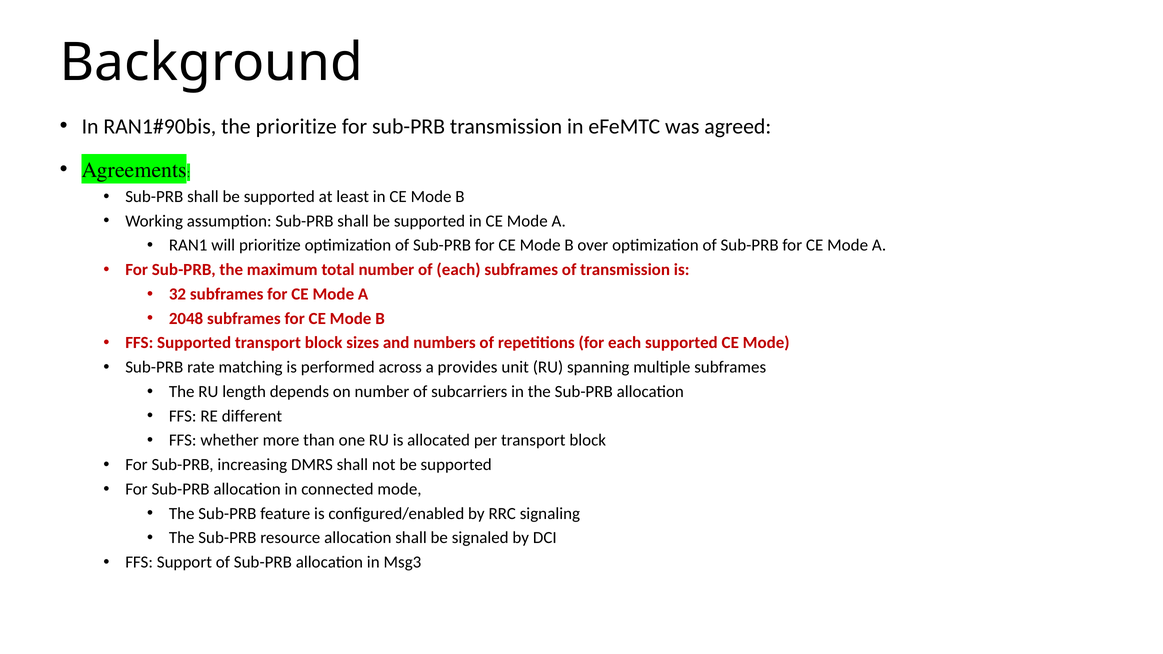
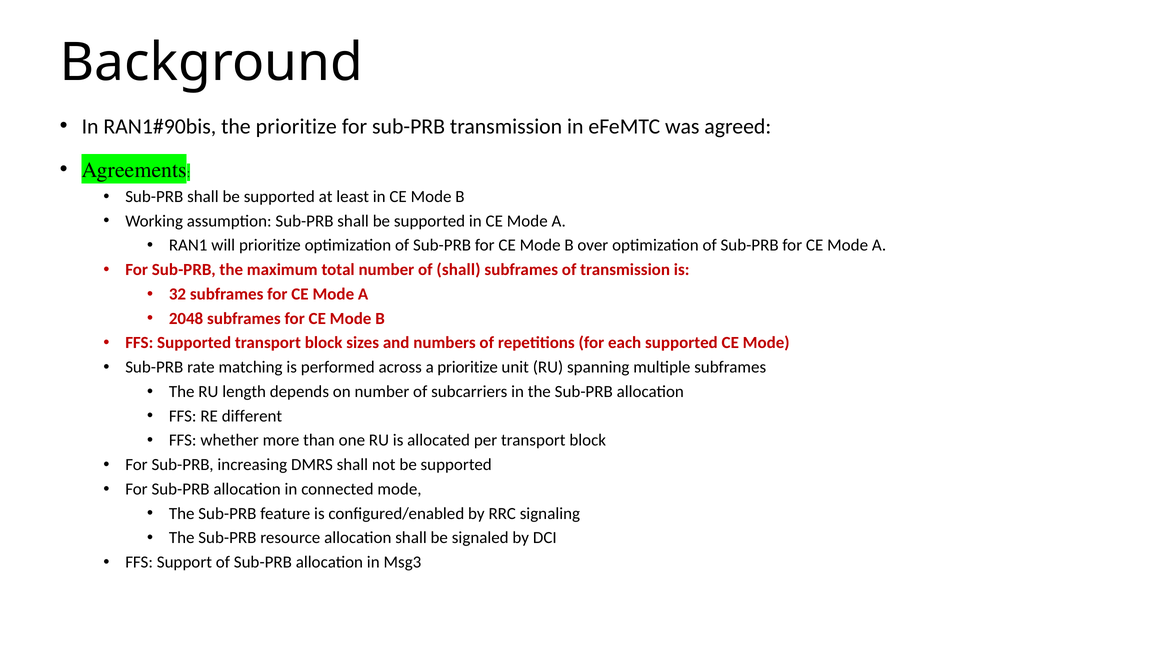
of each: each -> shall
a provides: provides -> prioritize
